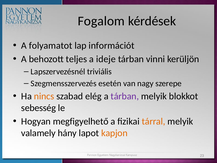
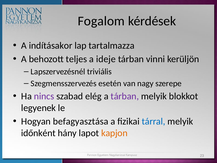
folyamatot: folyamatot -> indításakor
információt: információt -> tartalmazza
nincs colour: orange -> purple
sebesség: sebesség -> legyenek
megfigyelhető: megfigyelhető -> befagyasztása
tárral colour: orange -> blue
valamely: valamely -> időnként
